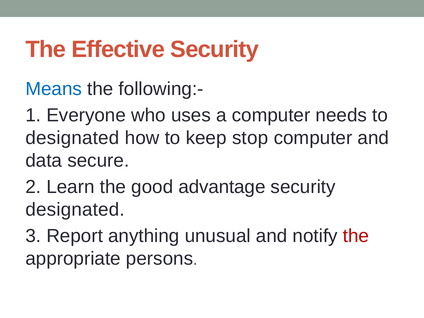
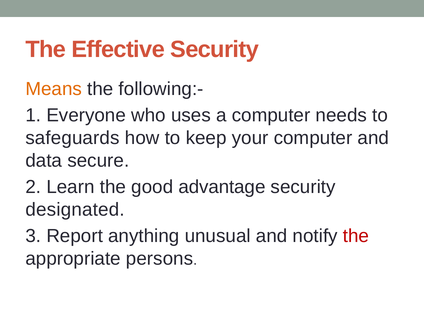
Means colour: blue -> orange
designated at (72, 138): designated -> safeguards
stop: stop -> your
